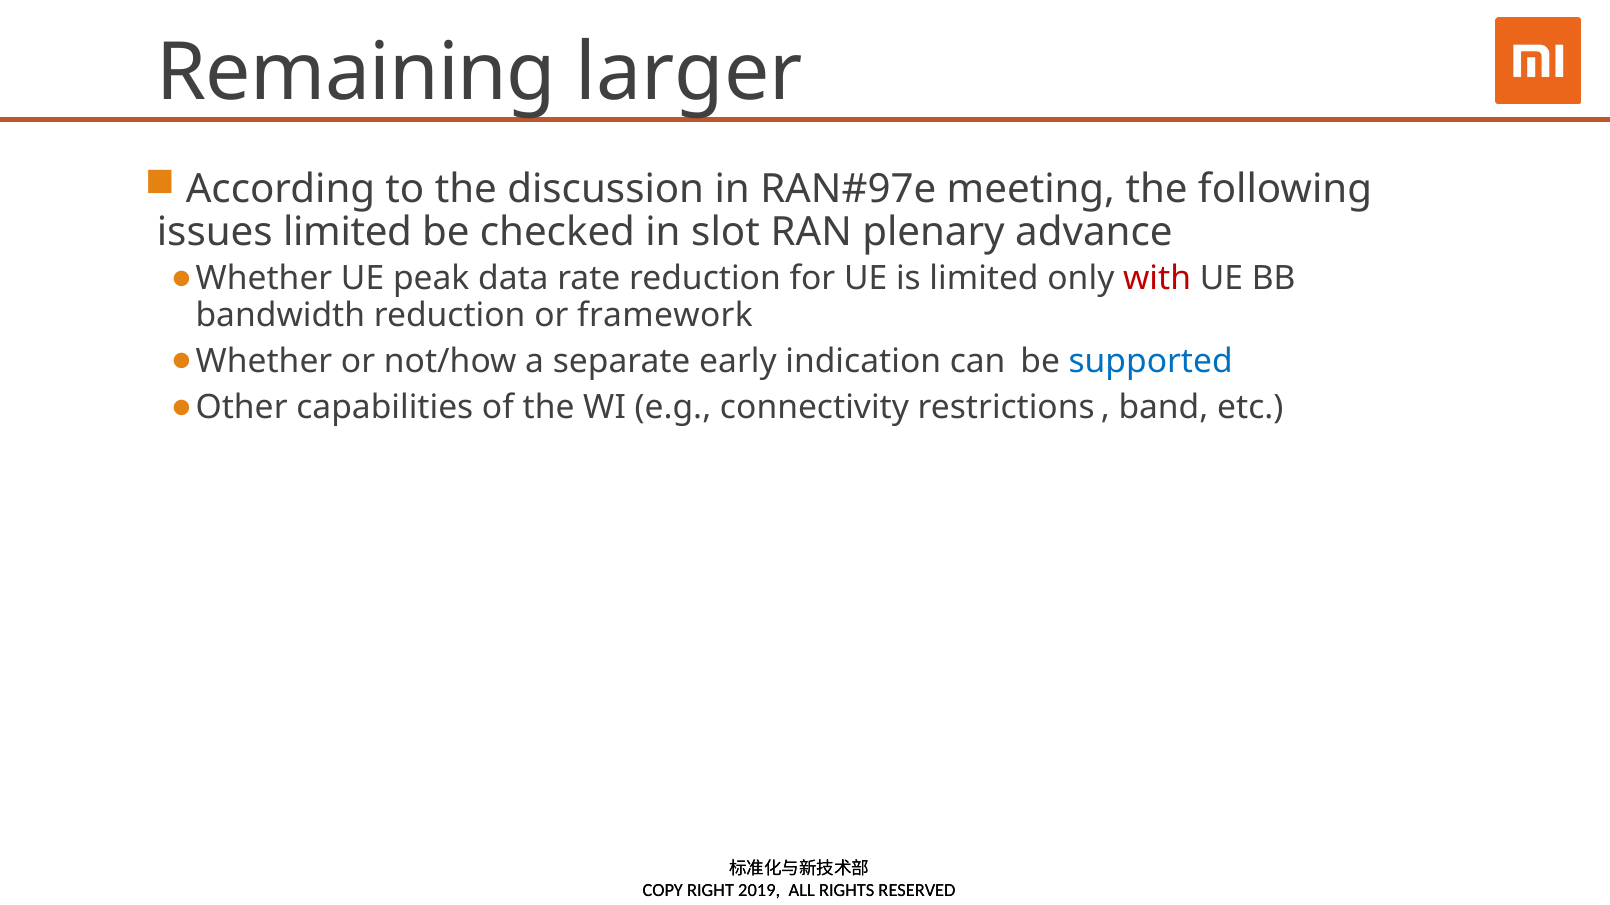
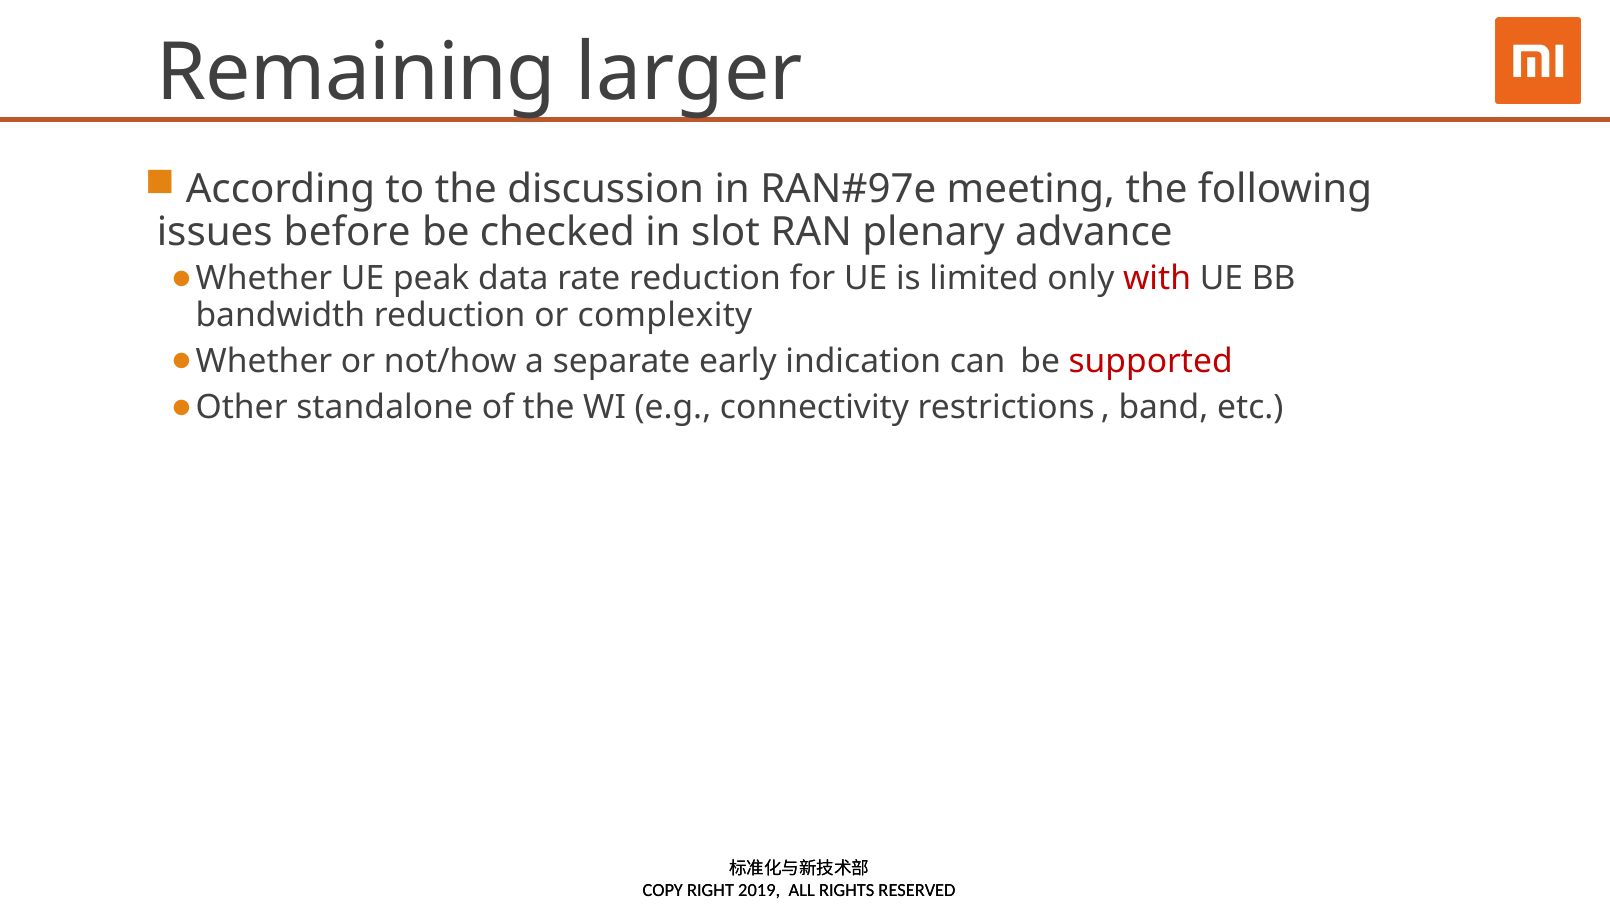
issues limited: limited -> before
framework: framework -> complexity
supported colour: blue -> red
capabilities: capabilities -> standalone
